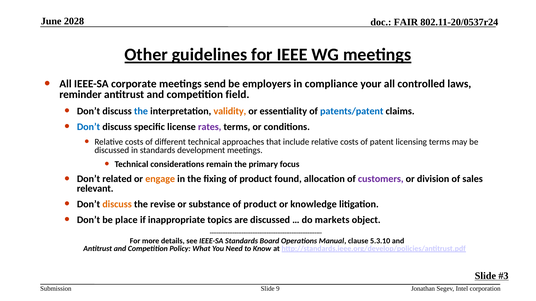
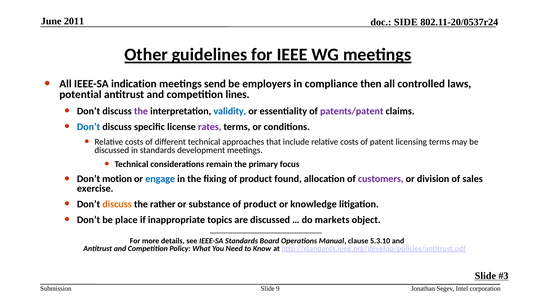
2028: 2028 -> 2011
FAIR: FAIR -> SIDE
corporate: corporate -> indication
your: your -> then
reminder: reminder -> potential
field: field -> lines
the at (141, 111) colour: blue -> purple
validity colour: orange -> blue
patents/patent colour: blue -> purple
related: related -> motion
engage colour: orange -> blue
relevant: relevant -> exercise
revise: revise -> rather
